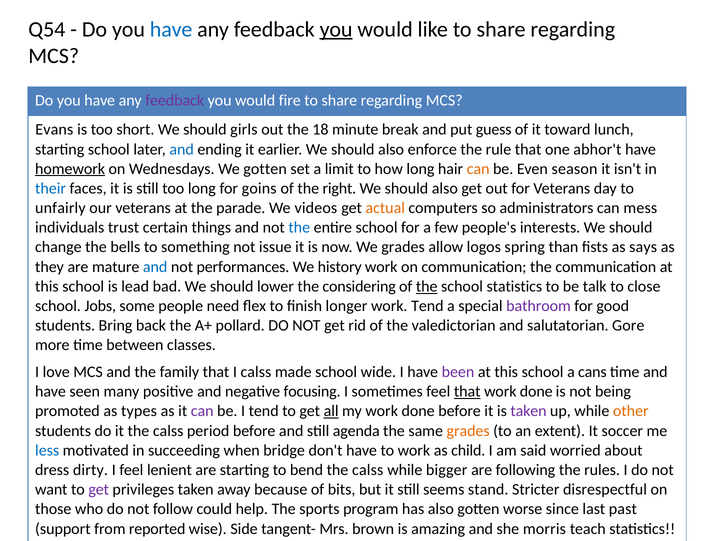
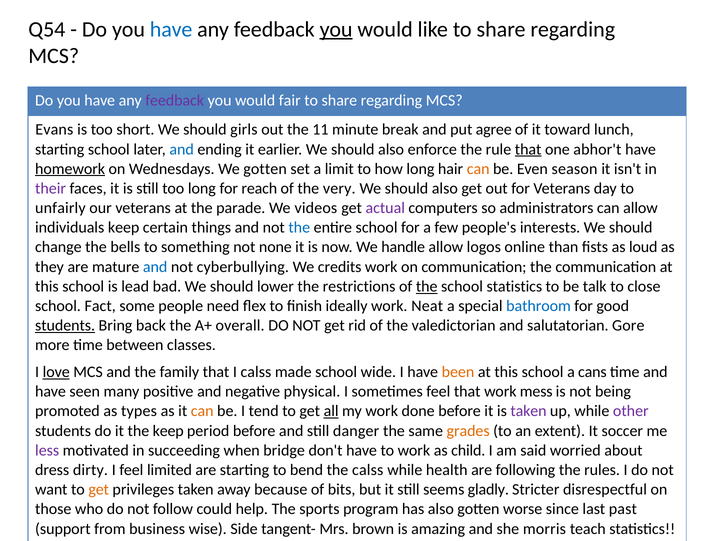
fire: fire -> fair
18: 18 -> 11
guess: guess -> agree
that at (528, 149) underline: none -> present
their colour: blue -> purple
goins: goins -> reach
right: right -> very
actual colour: orange -> purple
can mess: mess -> allow
individuals trust: trust -> keep
issue: issue -> none
We grades: grades -> handle
spring: spring -> online
says: says -> loud
performances: performances -> cyberbullying
history: history -> credits
considering: considering -> restrictions
Jobs: Jobs -> Fact
longer: longer -> ideally
work Tend: Tend -> Neat
bathroom colour: purple -> blue
students at (65, 325) underline: none -> present
pollard: pollard -> overall
love underline: none -> present
been colour: purple -> orange
focusing: focusing -> physical
that at (467, 391) underline: present -> none
done at (536, 391): done -> mess
can at (202, 411) colour: purple -> orange
other colour: orange -> purple
it the calss: calss -> keep
agenda: agenda -> danger
less colour: blue -> purple
lenient: lenient -> limited
bigger: bigger -> health
get at (99, 489) colour: purple -> orange
stand: stand -> gladly
reported: reported -> business
